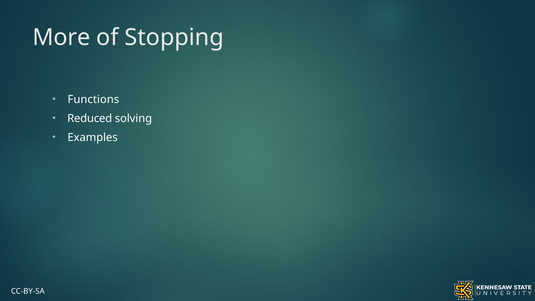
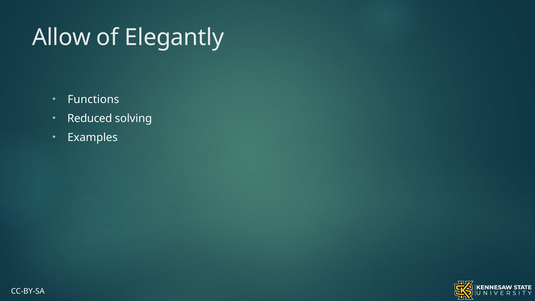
More: More -> Allow
Stopping: Stopping -> Elegantly
